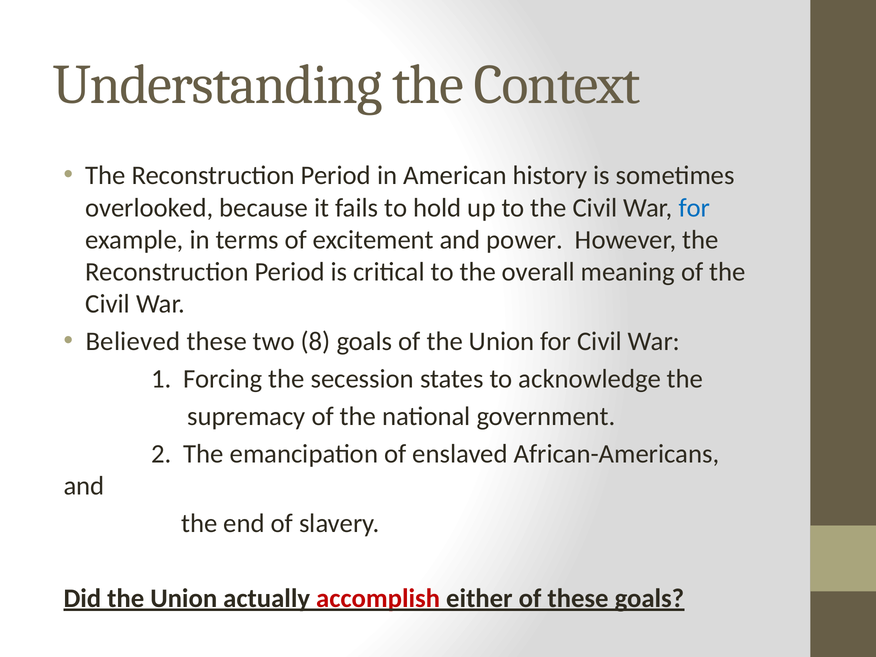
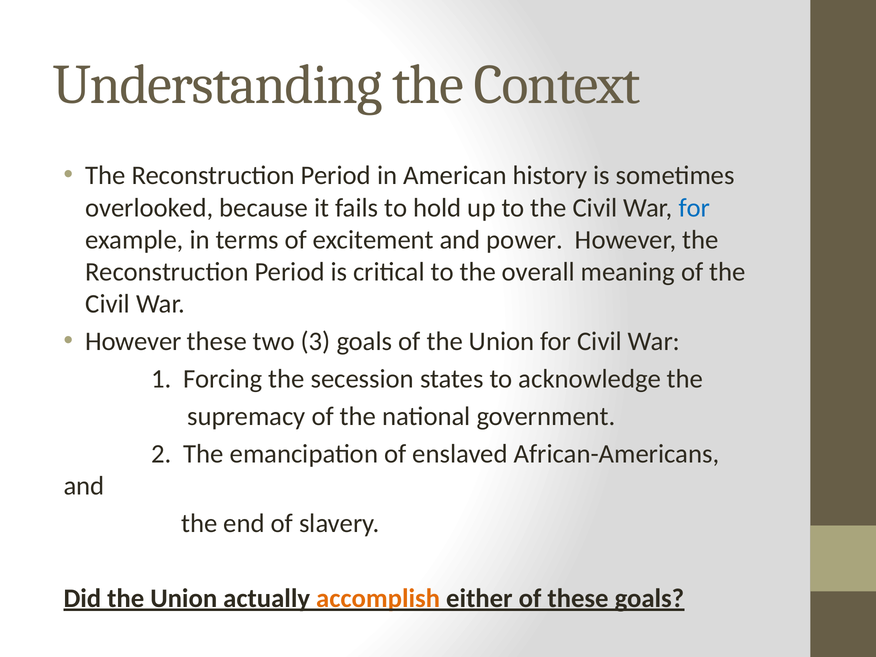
Believed at (133, 341): Believed -> However
8: 8 -> 3
accomplish colour: red -> orange
